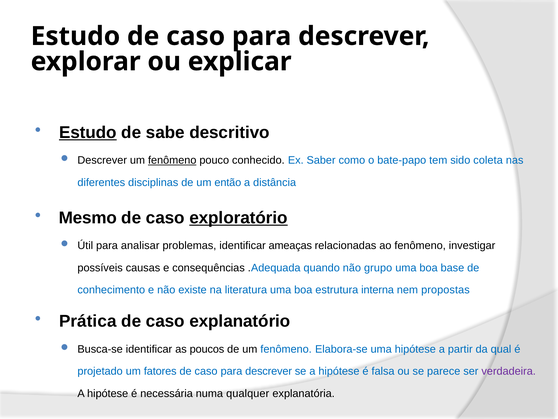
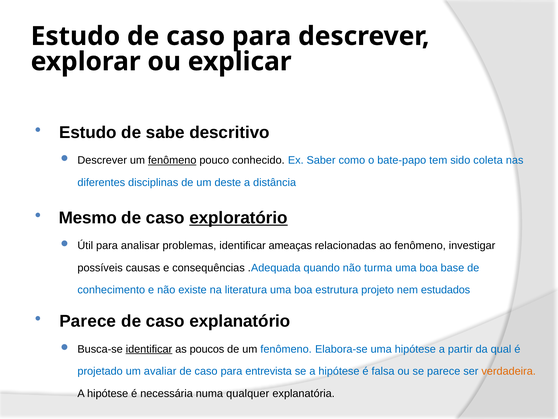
Estudo at (88, 132) underline: present -> none
então: então -> deste
grupo: grupo -> turma
interna: interna -> projeto
propostas: propostas -> estudados
Prática at (88, 321): Prática -> Parece
identificar at (149, 349) underline: none -> present
fatores: fatores -> avaliar
descrever at (269, 371): descrever -> entrevista
verdadeira colour: purple -> orange
